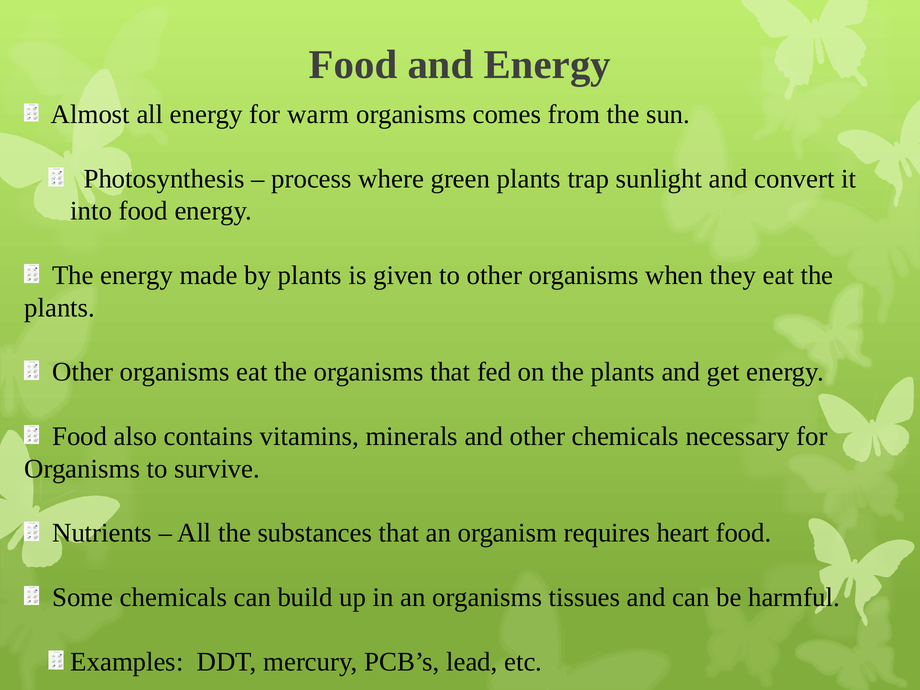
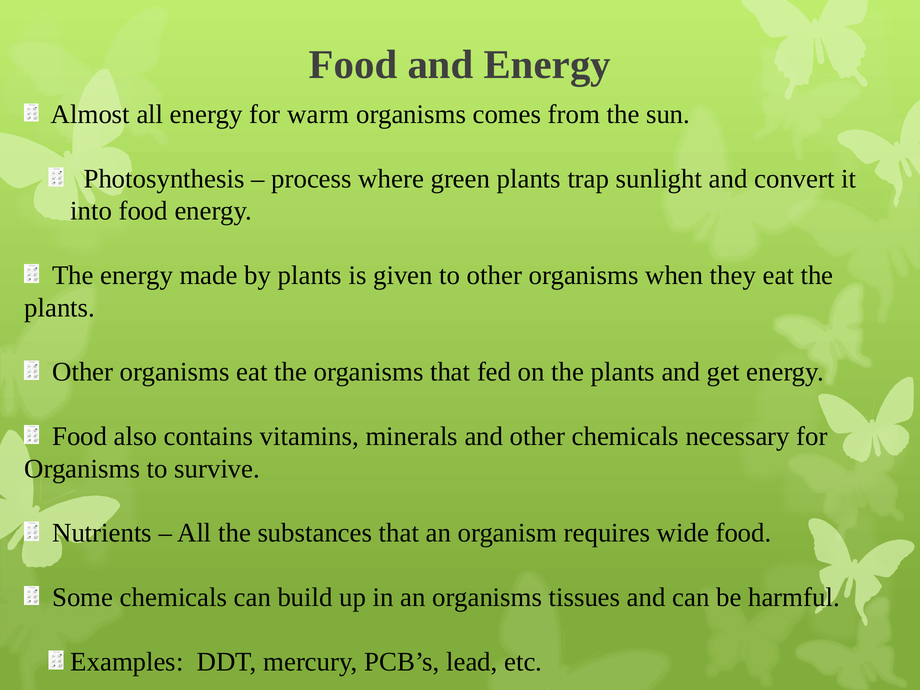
heart: heart -> wide
